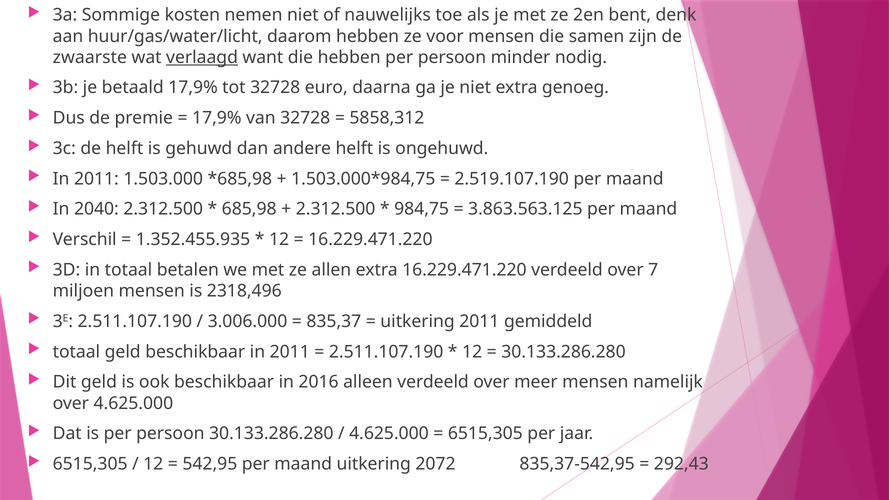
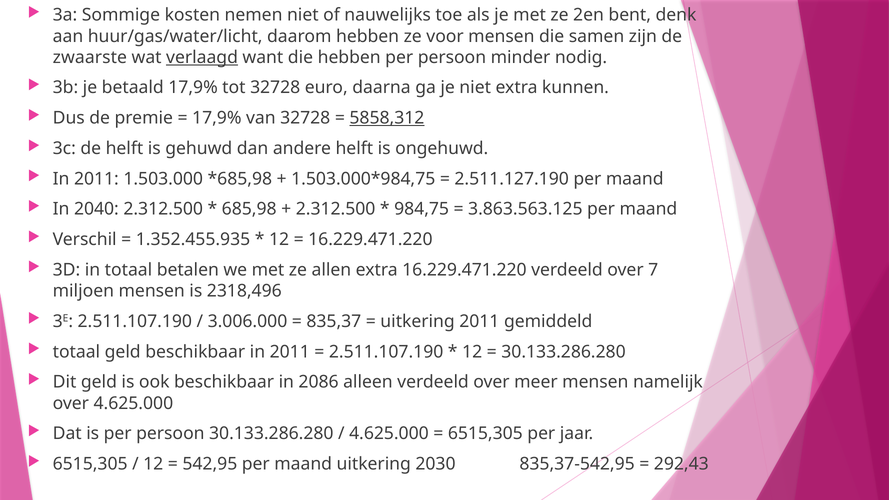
genoeg: genoeg -> kunnen
5858,312 underline: none -> present
2.519.107.190: 2.519.107.190 -> 2.511.127.190
2016: 2016 -> 2086
2072: 2072 -> 2030
